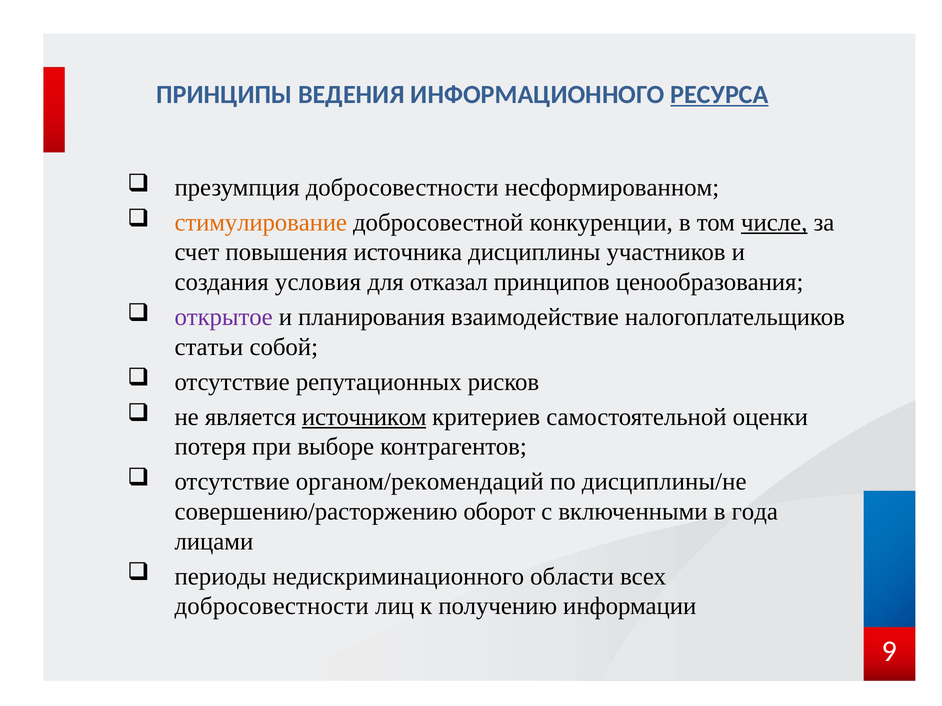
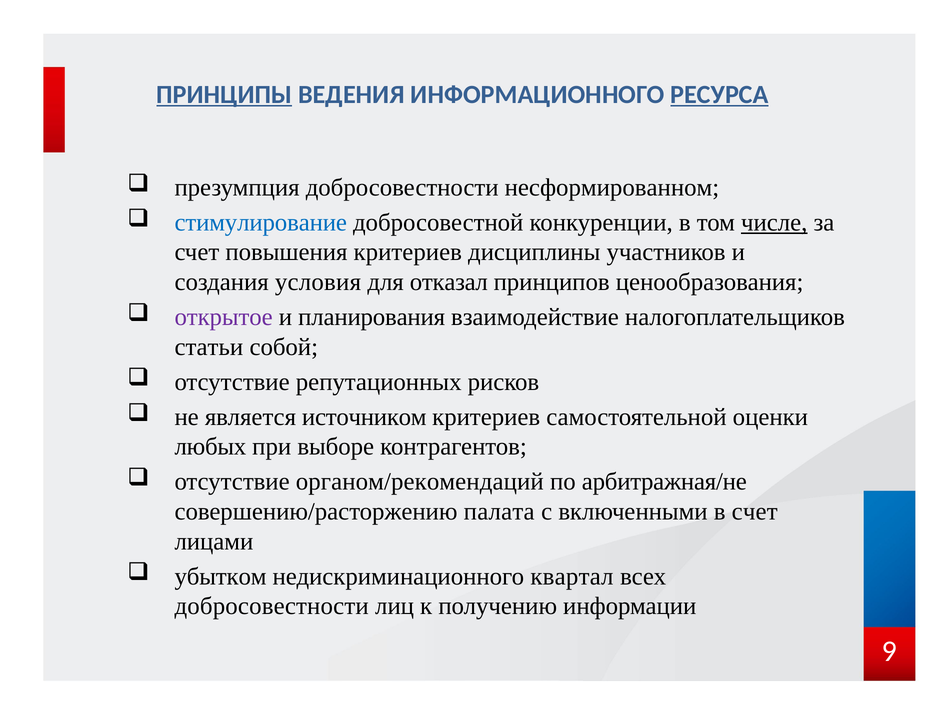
ПРИНЦИПЫ underline: none -> present
стимулирование colour: orange -> blue
повышения источника: источника -> критериев
источником underline: present -> none
потеря: потеря -> любых
дисциплины/не: дисциплины/не -> арбитражная/не
оборот: оборот -> палата
в года: года -> счет
периоды: периоды -> убытком
области: области -> квартал
